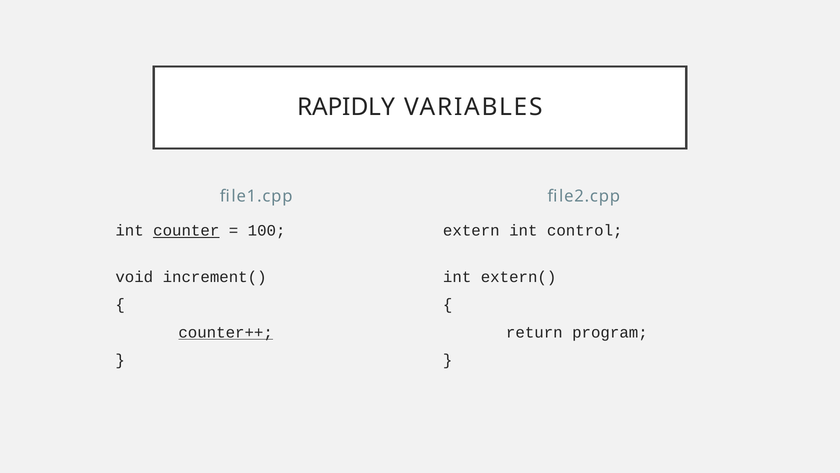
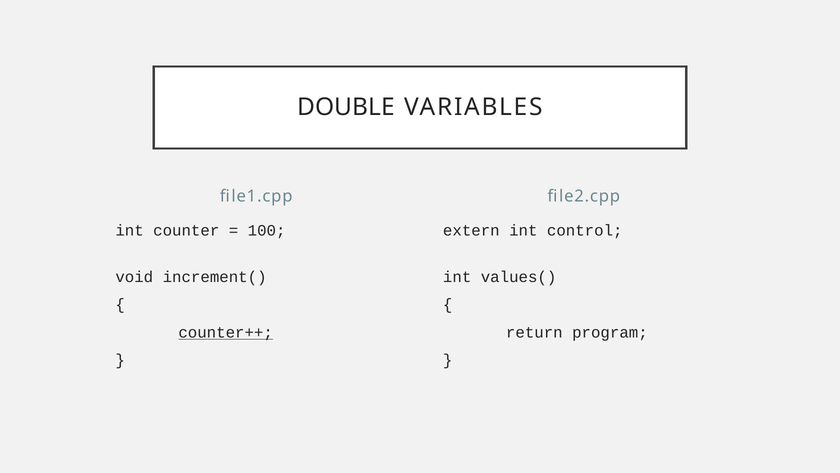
RAPIDLY: RAPIDLY -> DOUBLE
counter underline: present -> none
extern(: extern( -> values(
